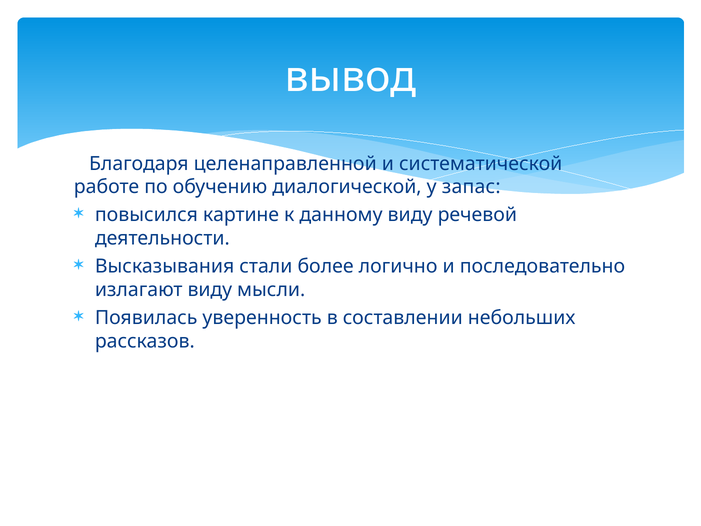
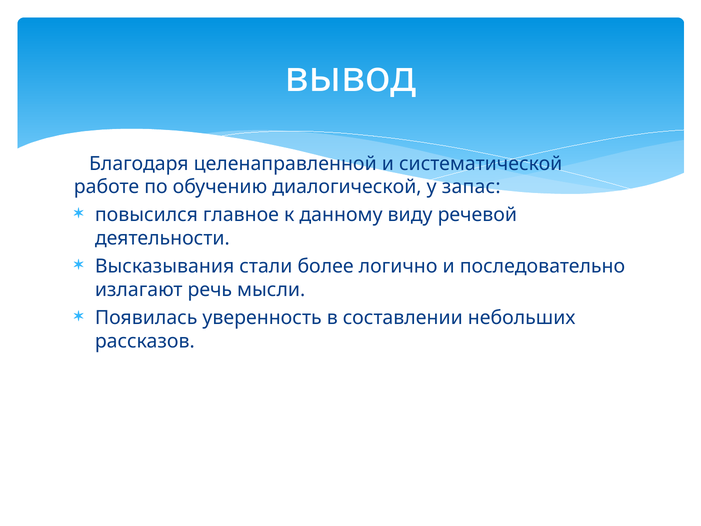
картине: картине -> главное
излагают виду: виду -> речь
